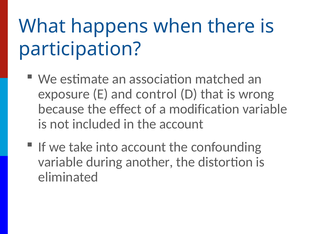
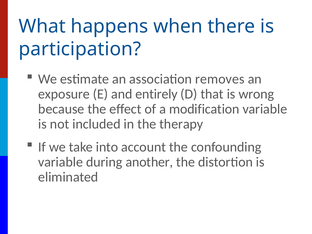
matched: matched -> removes
control: control -> entirely
the account: account -> therapy
